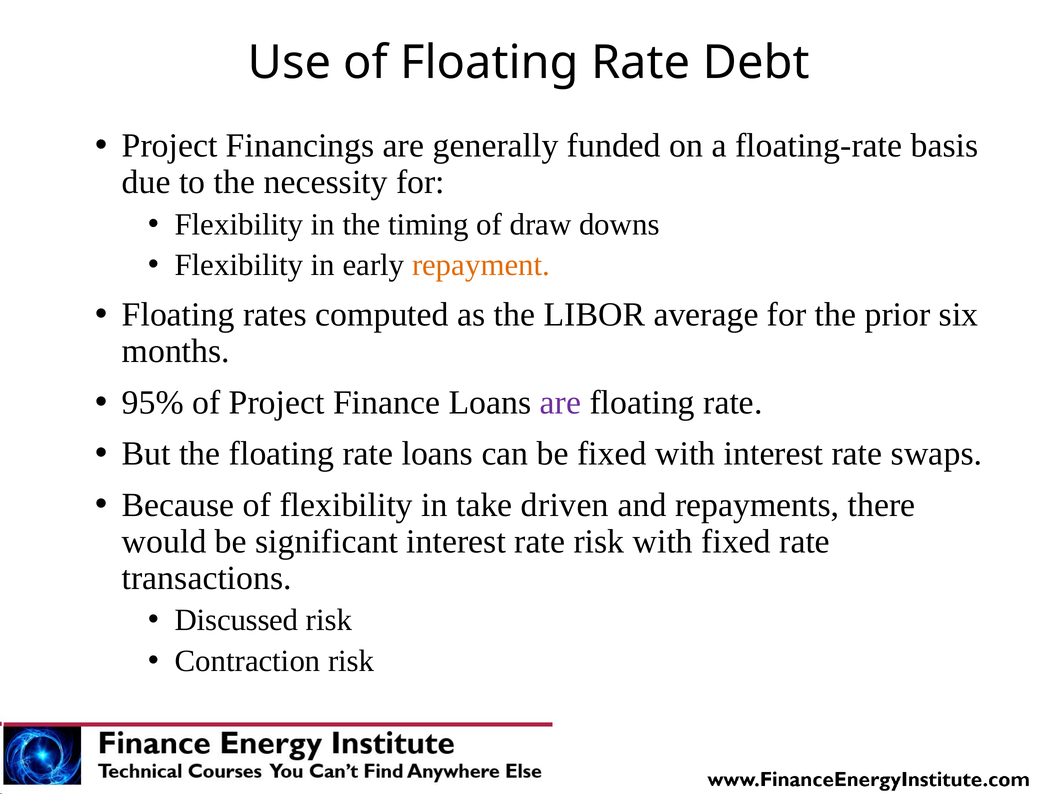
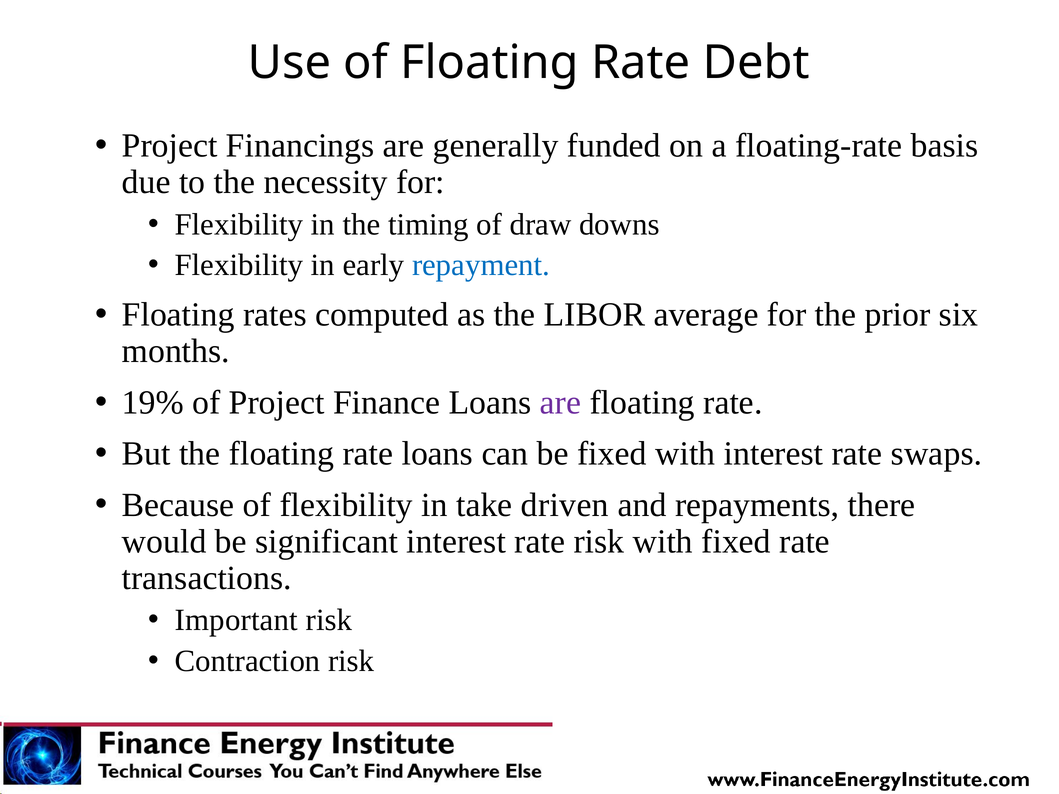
repayment colour: orange -> blue
95%: 95% -> 19%
Discussed: Discussed -> Important
